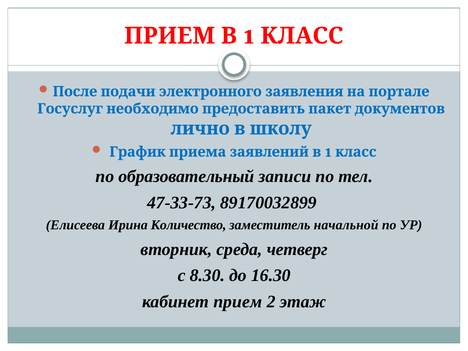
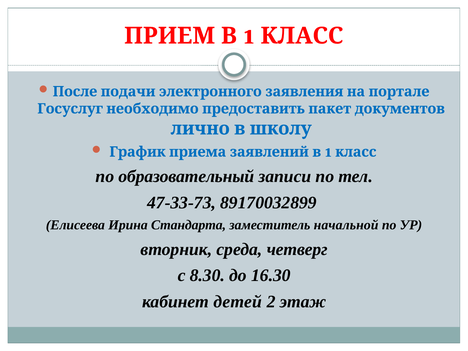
Количество: Количество -> Стандарта
кабинет прием: прием -> детей
